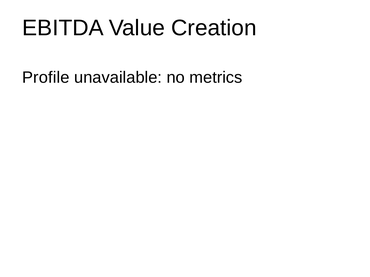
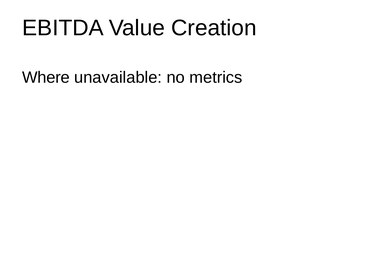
Profile: Profile -> Where
